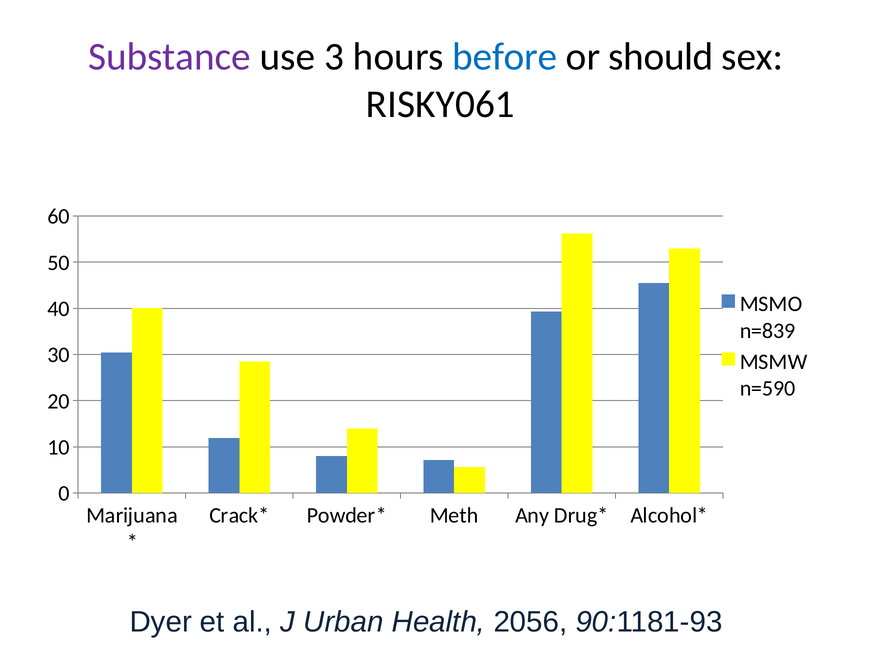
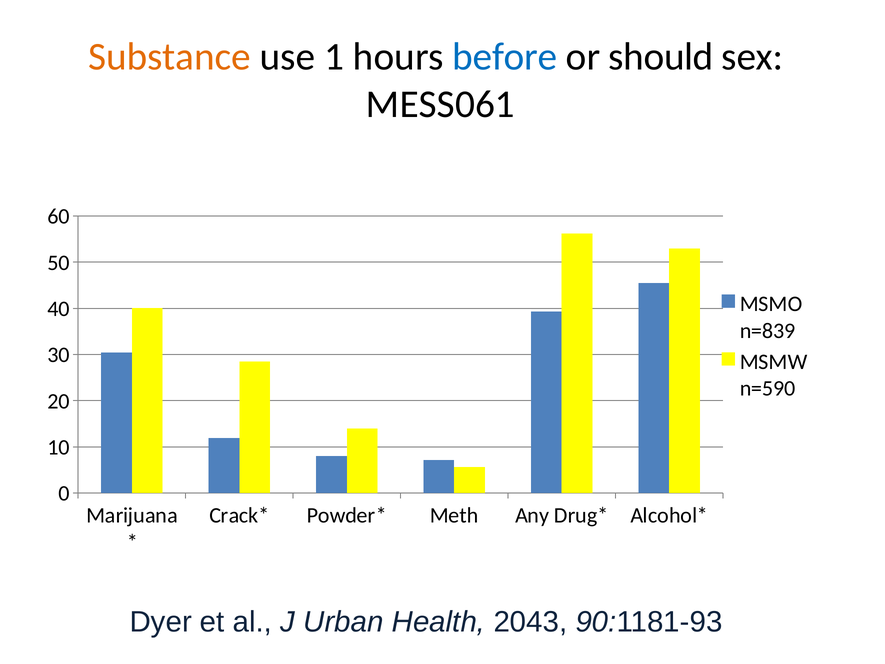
Substance colour: purple -> orange
3: 3 -> 1
RISKY061: RISKY061 -> MESS061
2056: 2056 -> 2043
